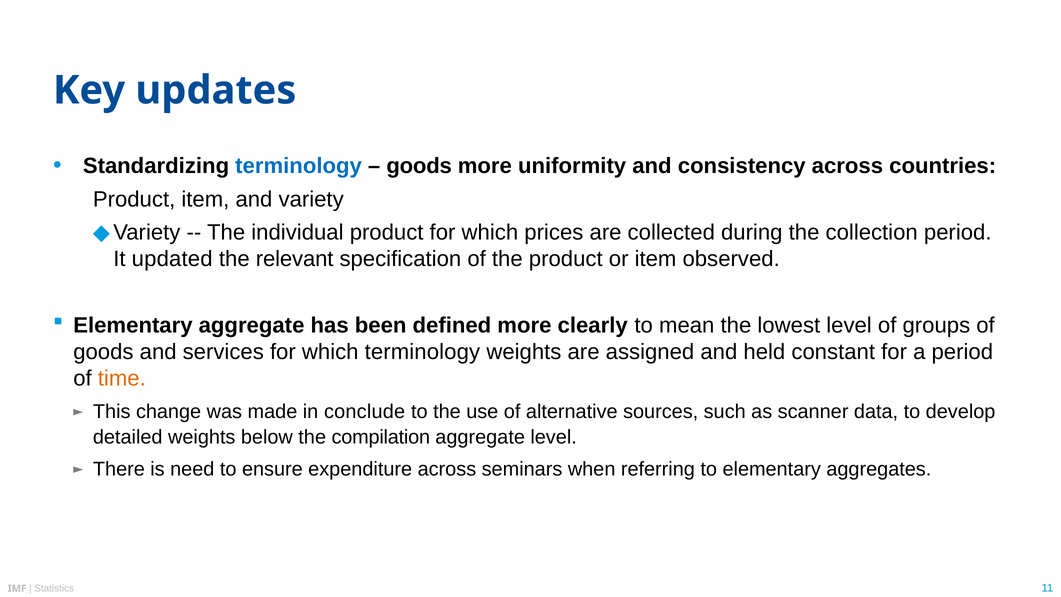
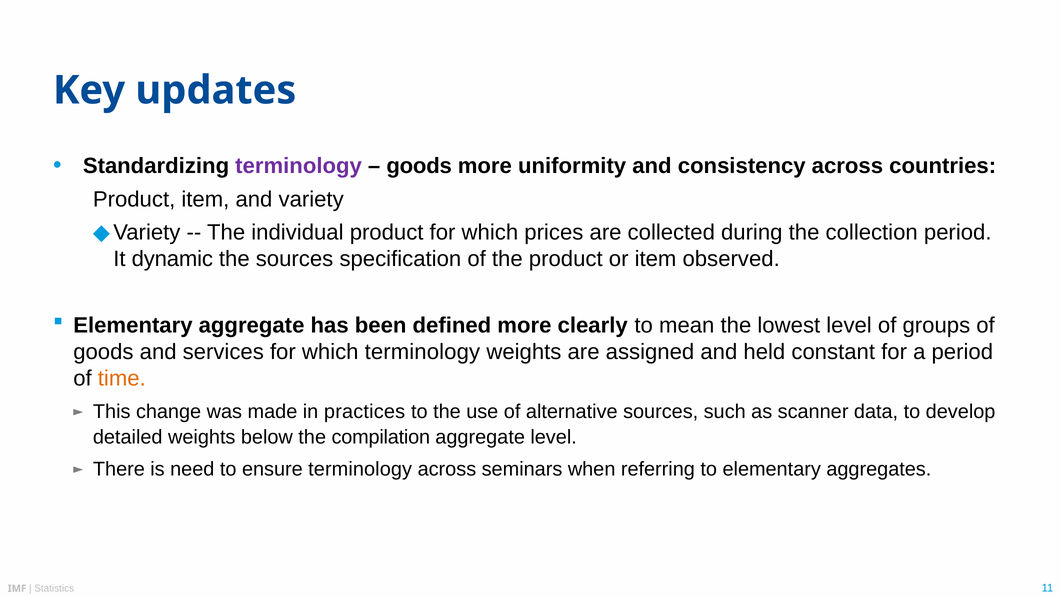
terminology at (299, 166) colour: blue -> purple
updated: updated -> dynamic
the relevant: relevant -> sources
conclude: conclude -> practices
ensure expenditure: expenditure -> terminology
